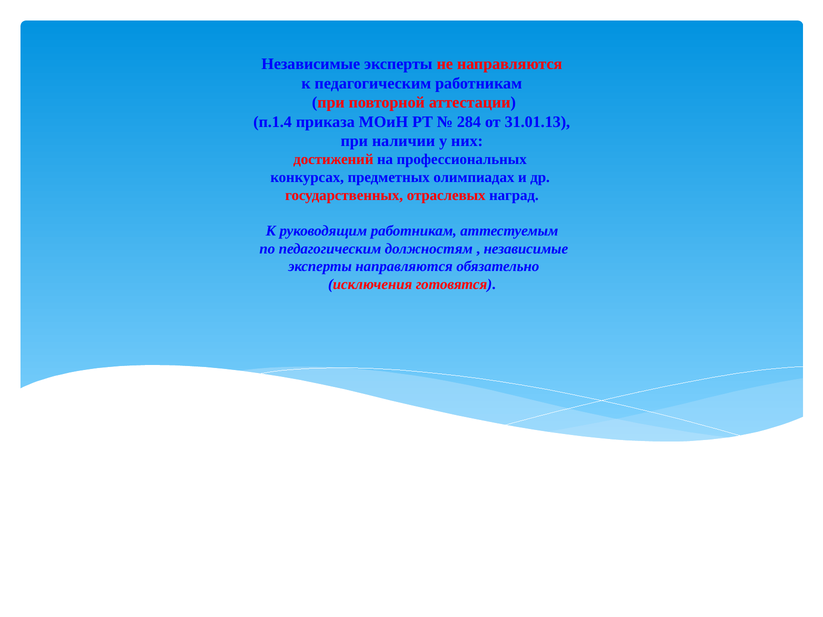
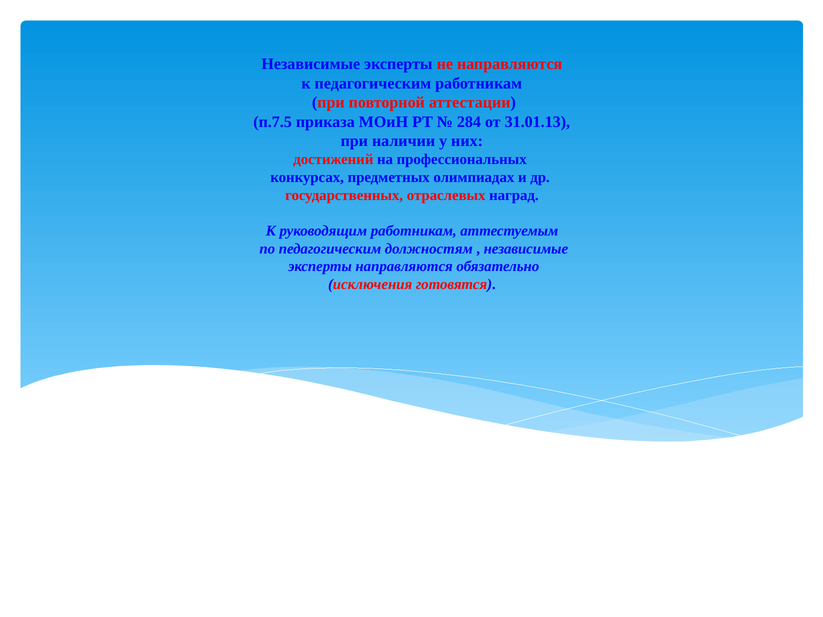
п.1.4: п.1.4 -> п.7.5
